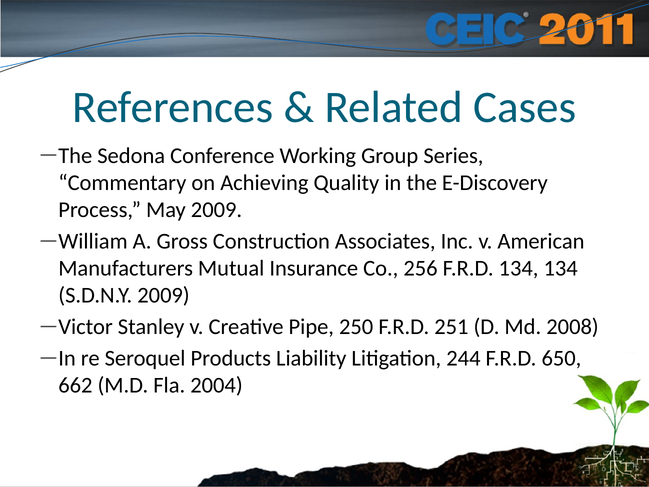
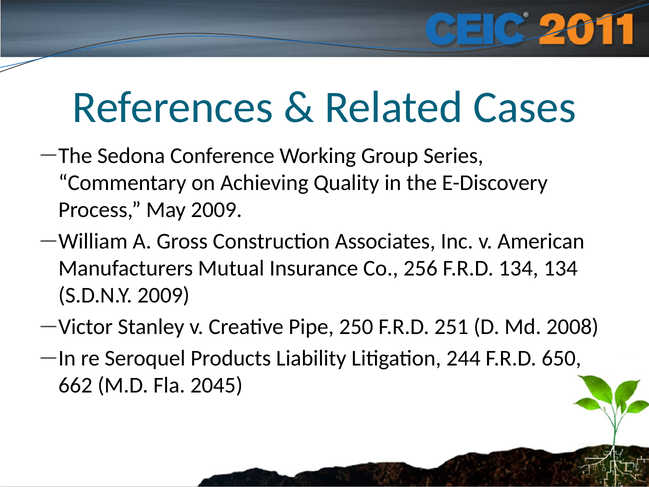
2004: 2004 -> 2045
